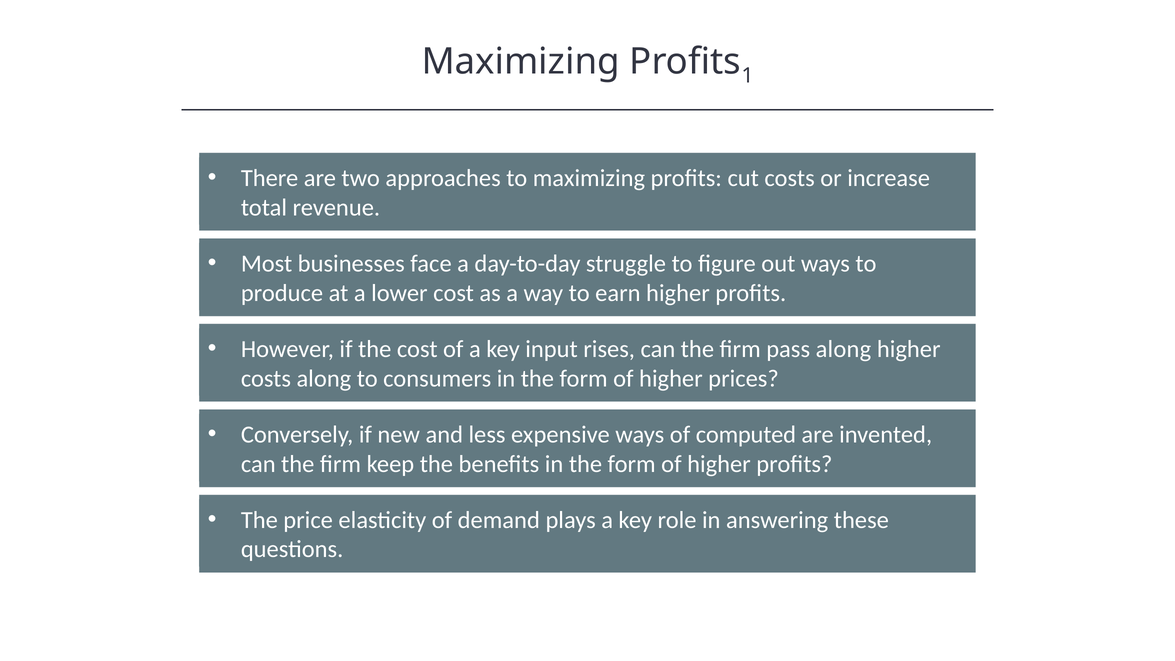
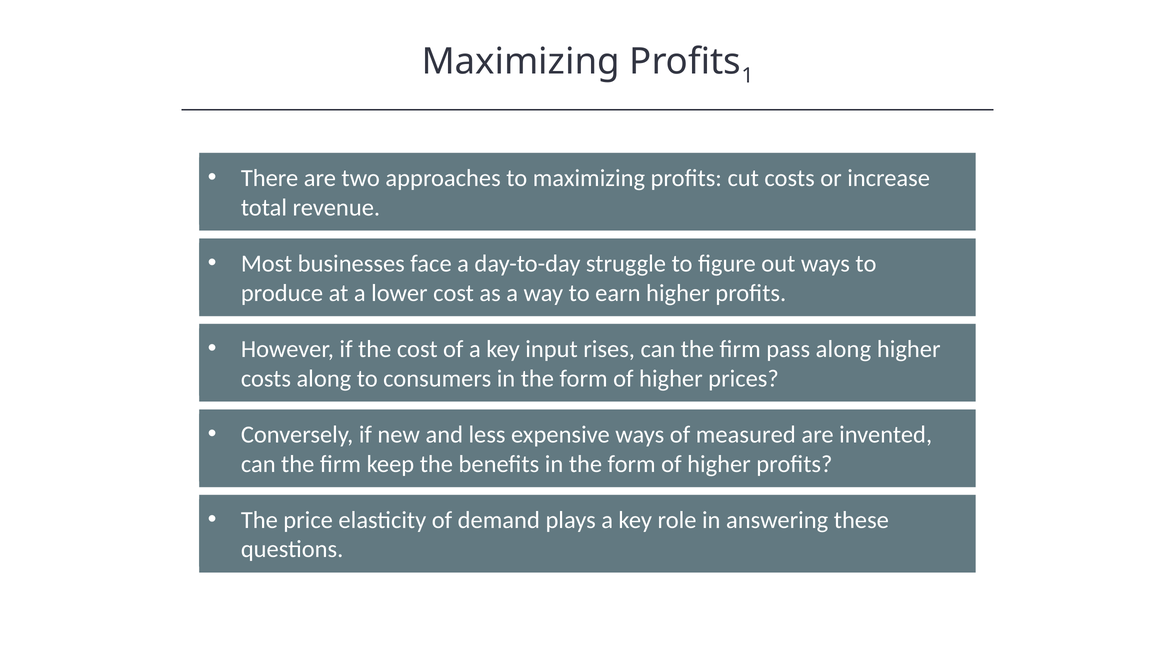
computed: computed -> measured
